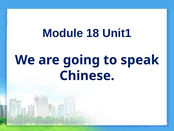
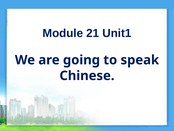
18: 18 -> 21
